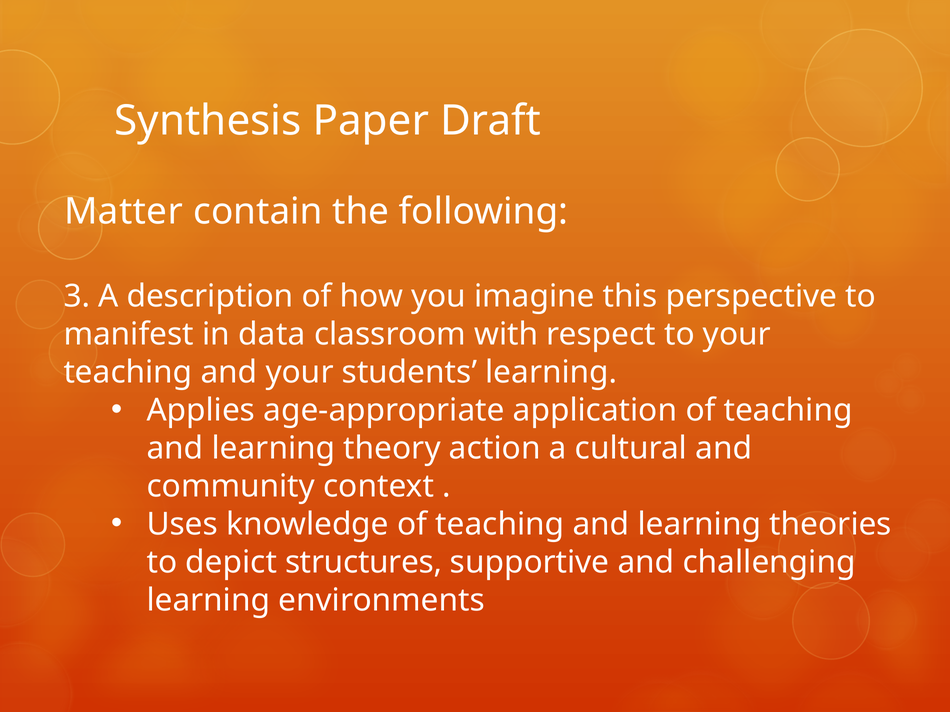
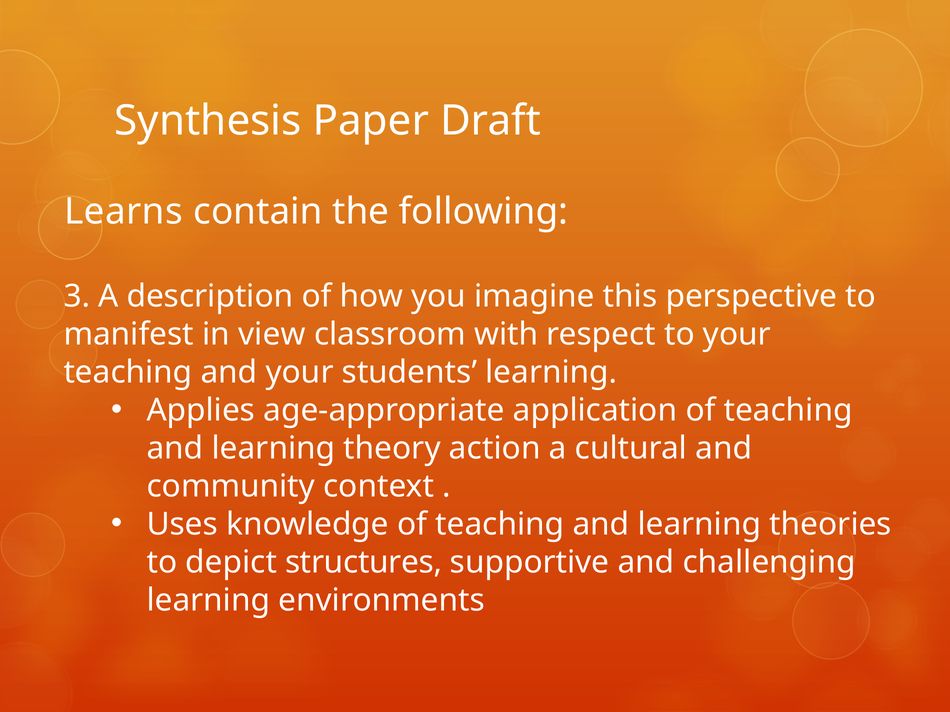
Matter: Matter -> Learns
data: data -> view
